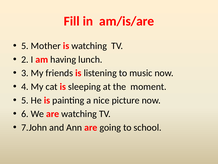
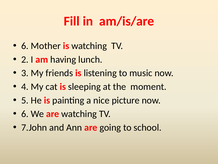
5 at (25, 46): 5 -> 6
